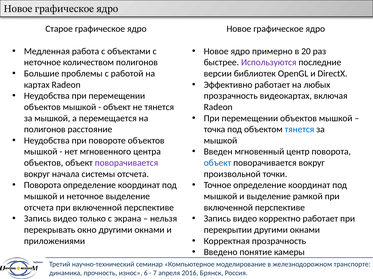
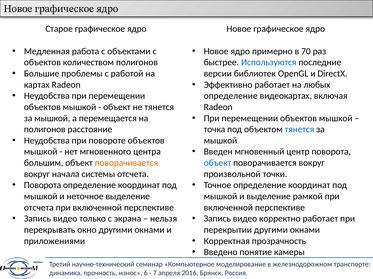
20: 20 -> 70
неточное at (42, 63): неточное -> объектов
Используются colour: purple -> blue
прозрачность at (231, 96): прозрачность -> определение
объектов at (44, 163): объектов -> большим
поворачивается at (126, 163) colour: purple -> orange
